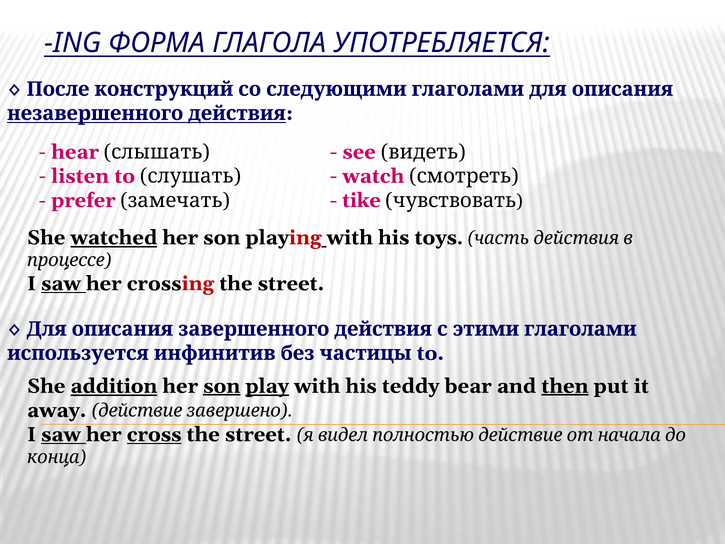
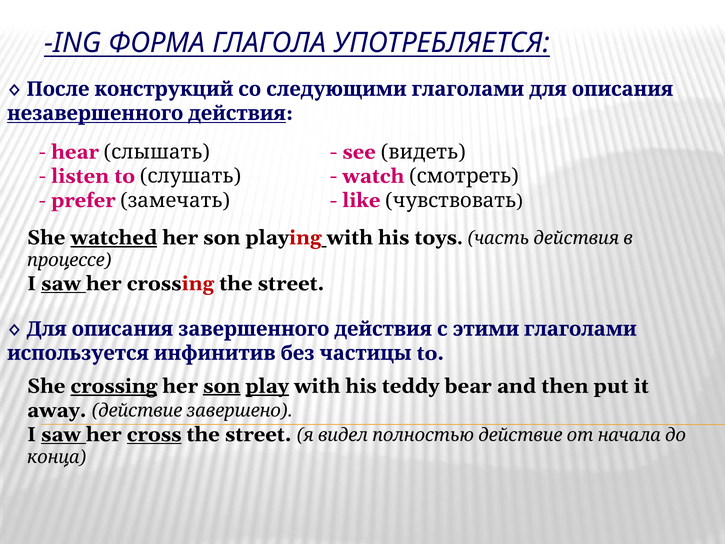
tike: tike -> like
She addition: addition -> crossing
then underline: present -> none
